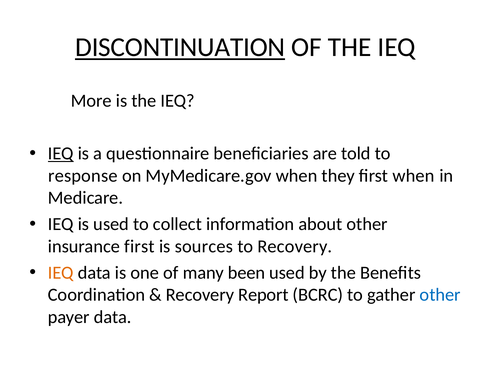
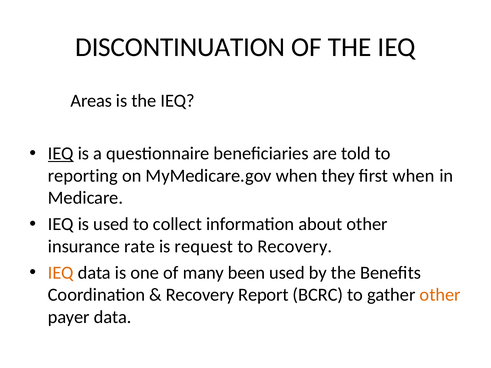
DISCONTINUATION underline: present -> none
More: More -> Areas
response: response -> reporting
insurance first: first -> rate
sources: sources -> request
other at (440, 295) colour: blue -> orange
